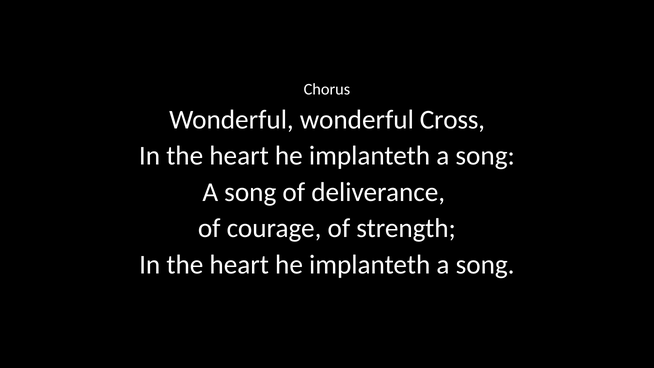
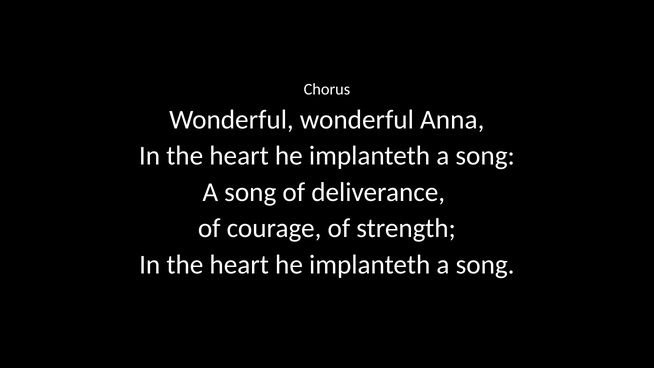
Cross: Cross -> Anna
